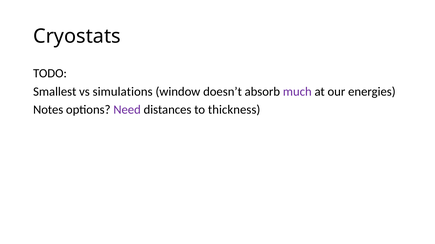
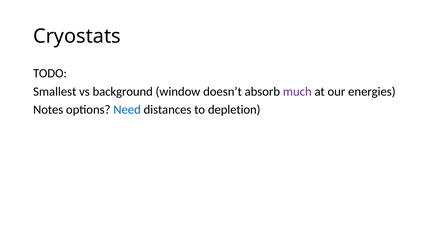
simulations: simulations -> background
Need colour: purple -> blue
thickness: thickness -> depletion
